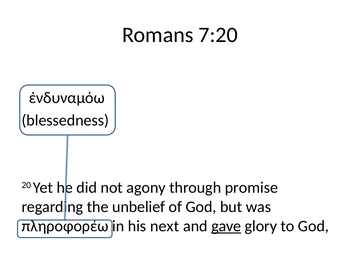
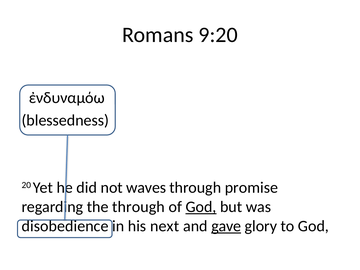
7:20: 7:20 -> 9:20
agony: agony -> waves
the unbelief: unbelief -> through
God at (201, 207) underline: none -> present
πληροφορέω: πληροφορέω -> disobedience
